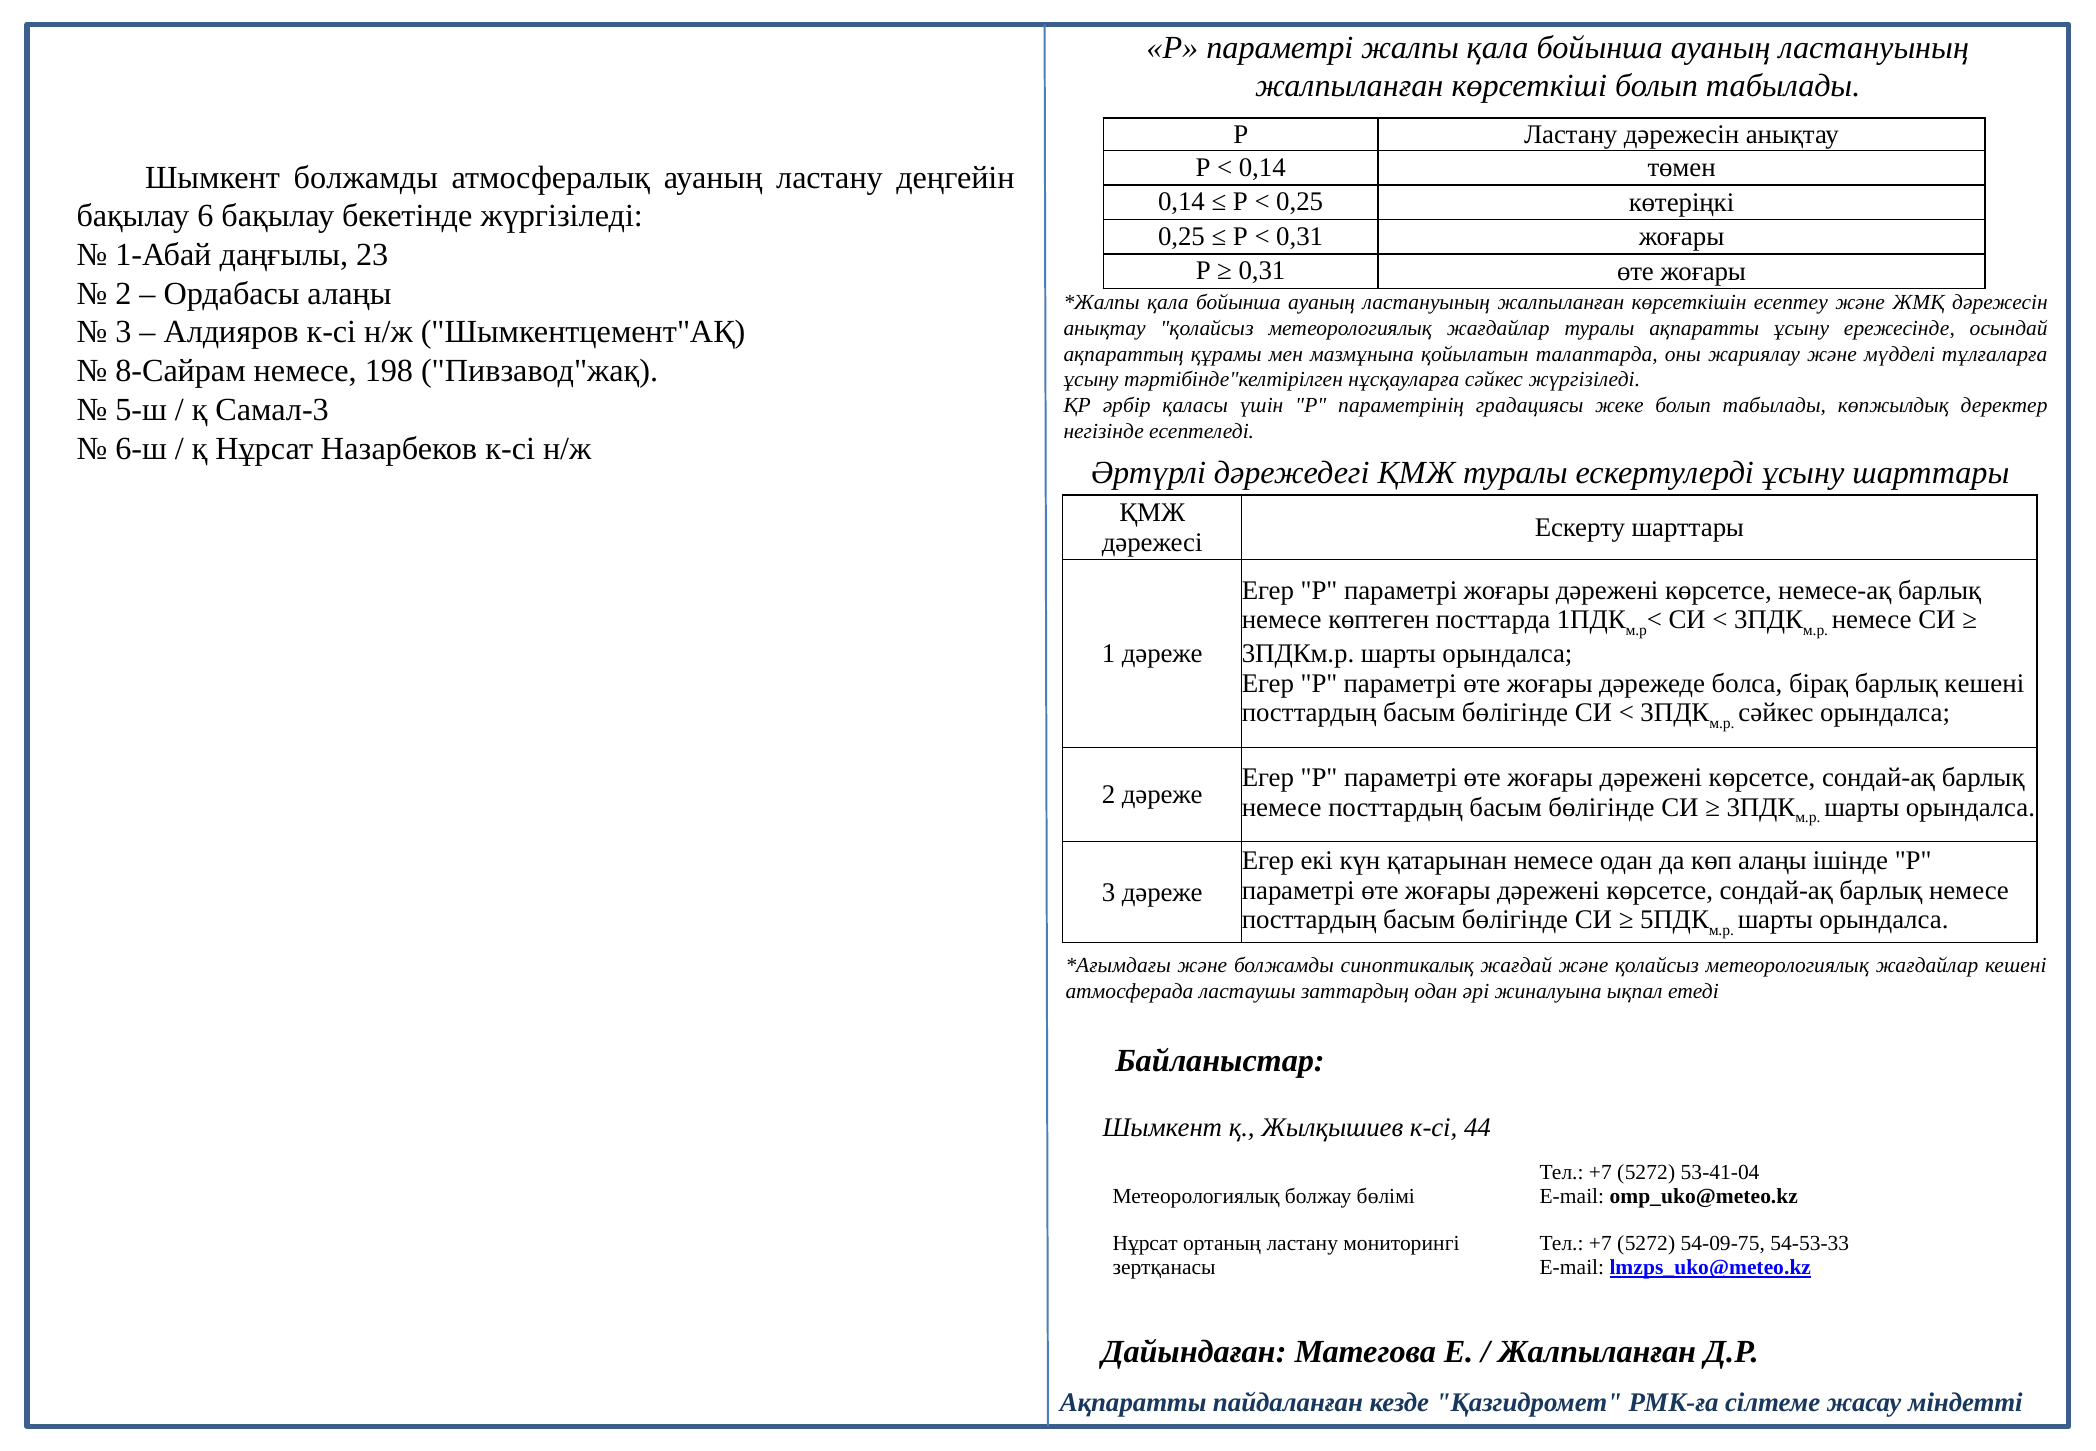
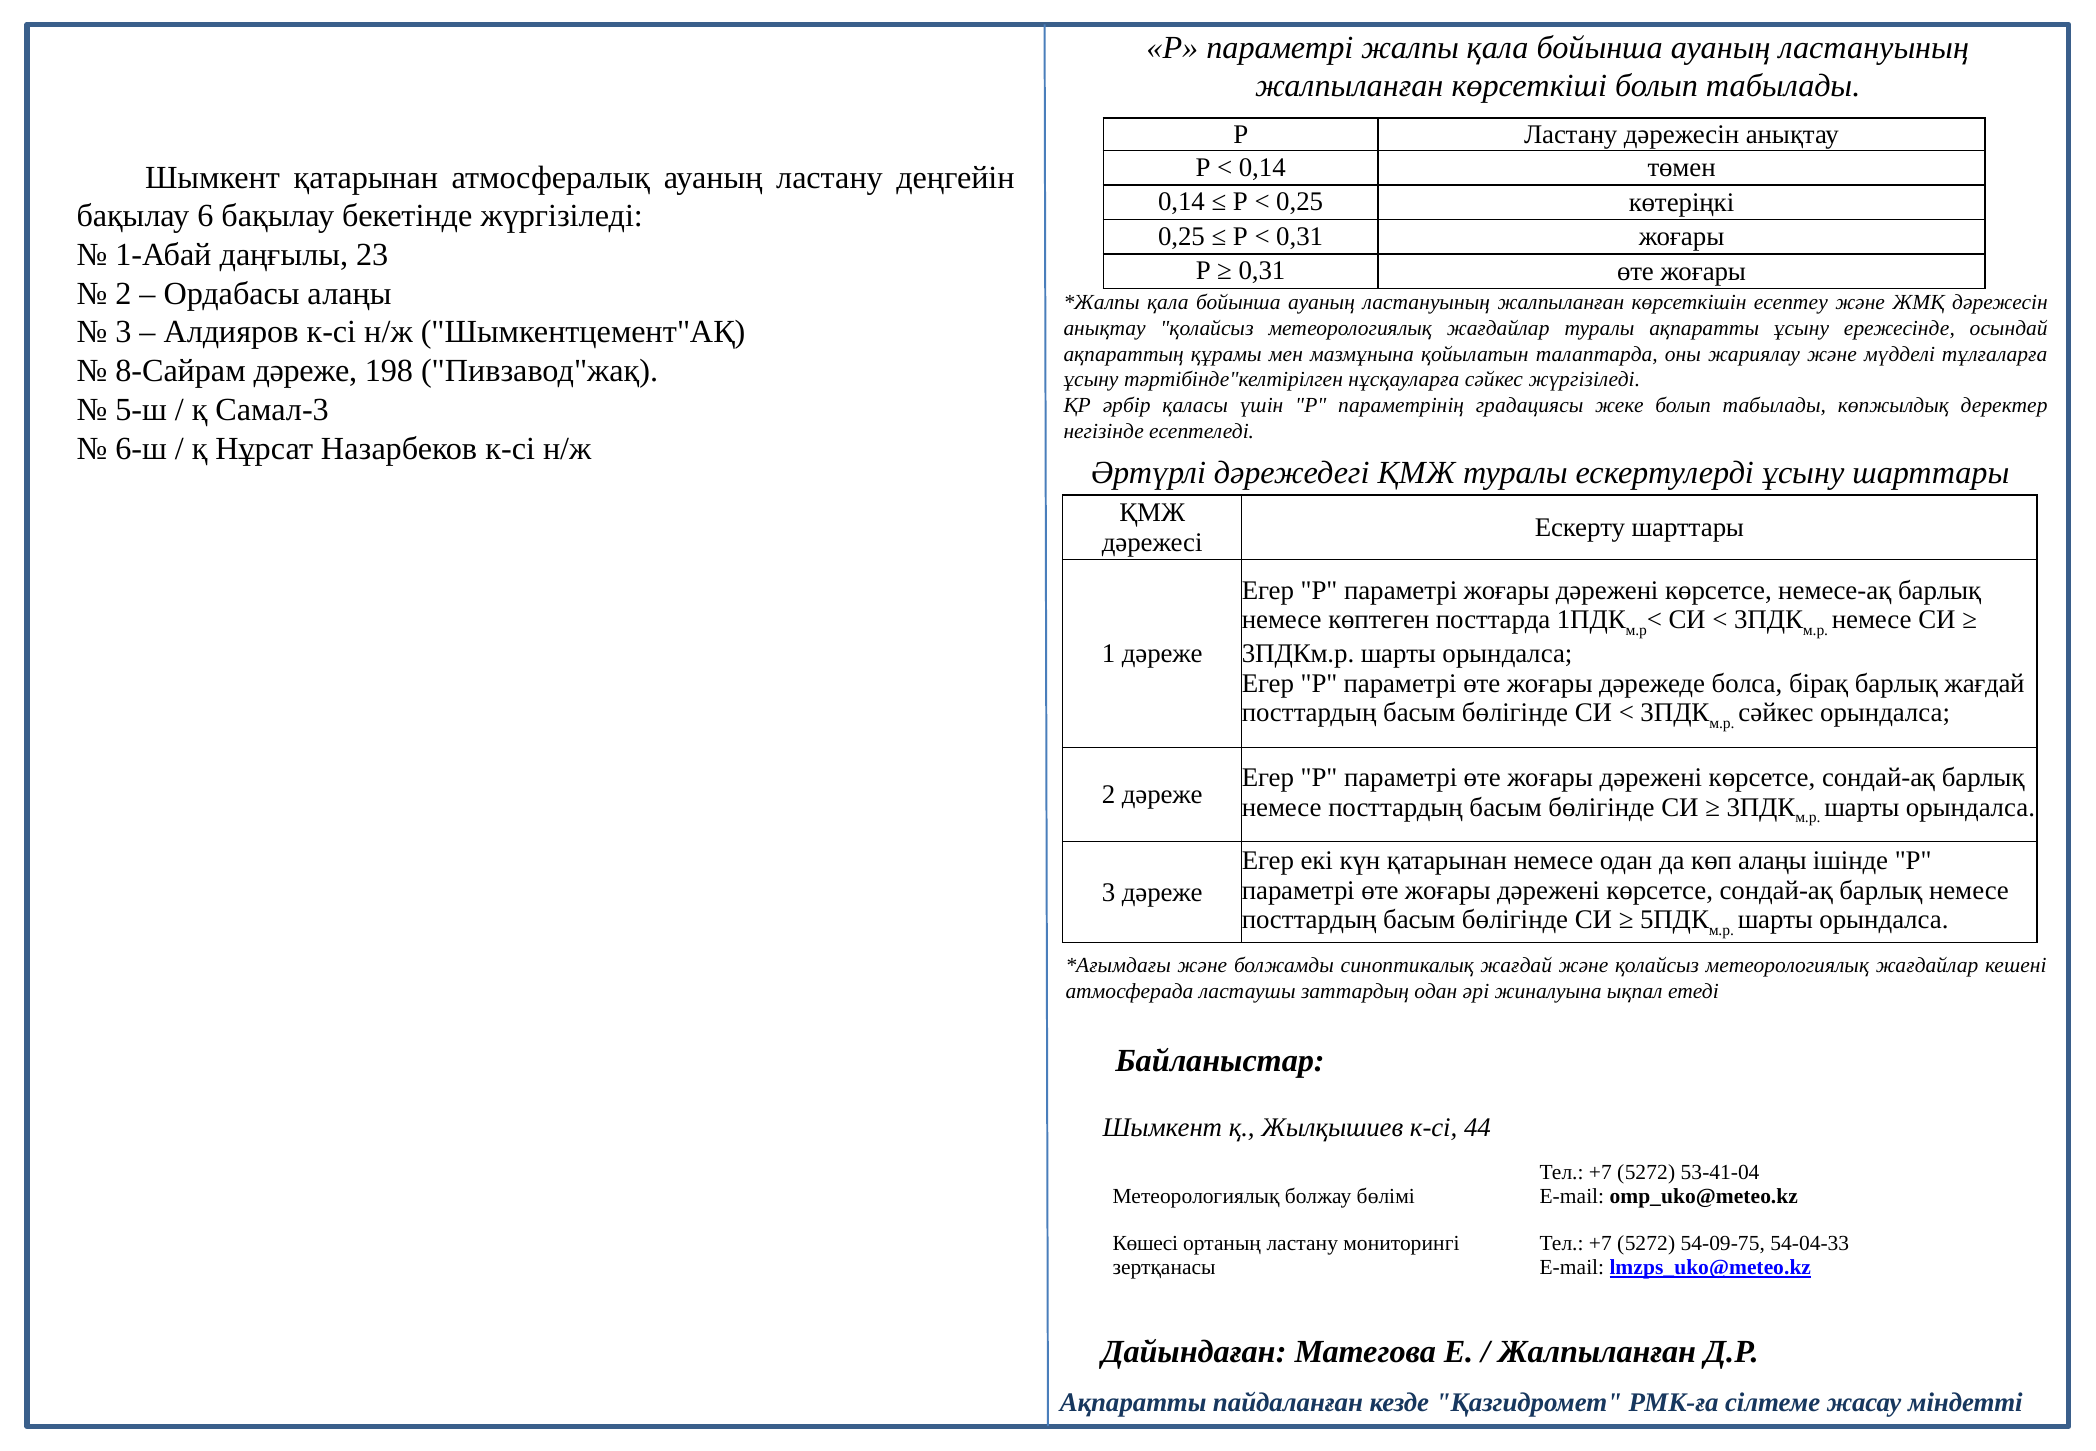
Шымкент болжамды: болжамды -> қатарынан
8-Сайрам немесе: немесе -> дәреже
барлық кешені: кешені -> жағдай
Нұрсат at (1145, 1244): Нұрсат -> Көшесі
54-53-33: 54-53-33 -> 54-04-33
